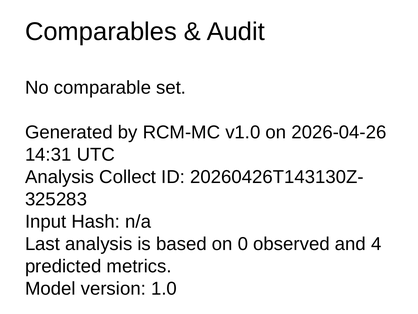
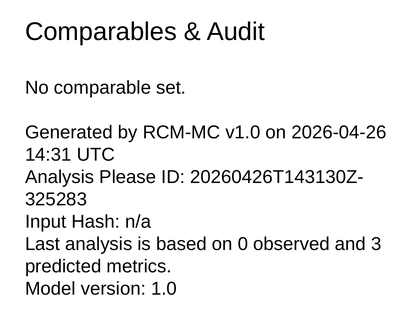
Collect: Collect -> Please
4: 4 -> 3
